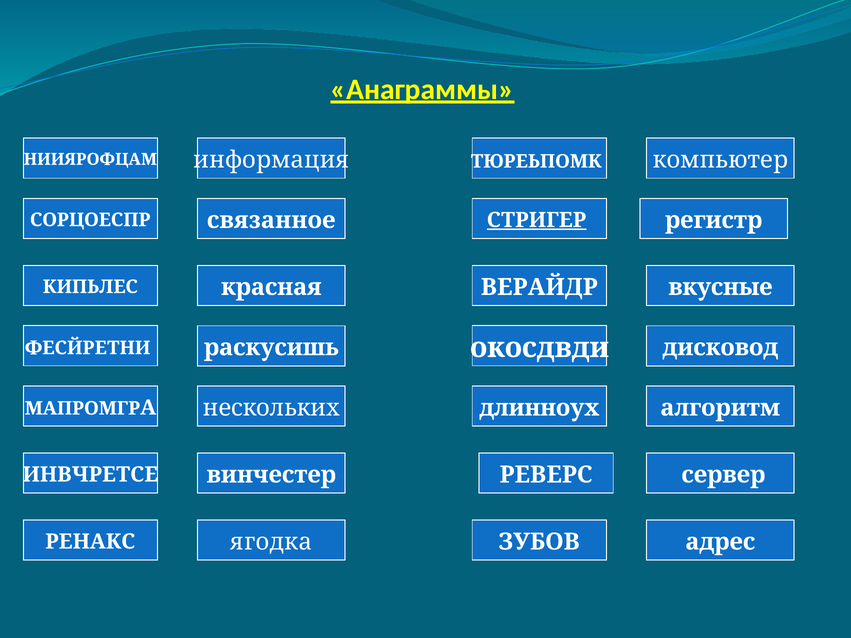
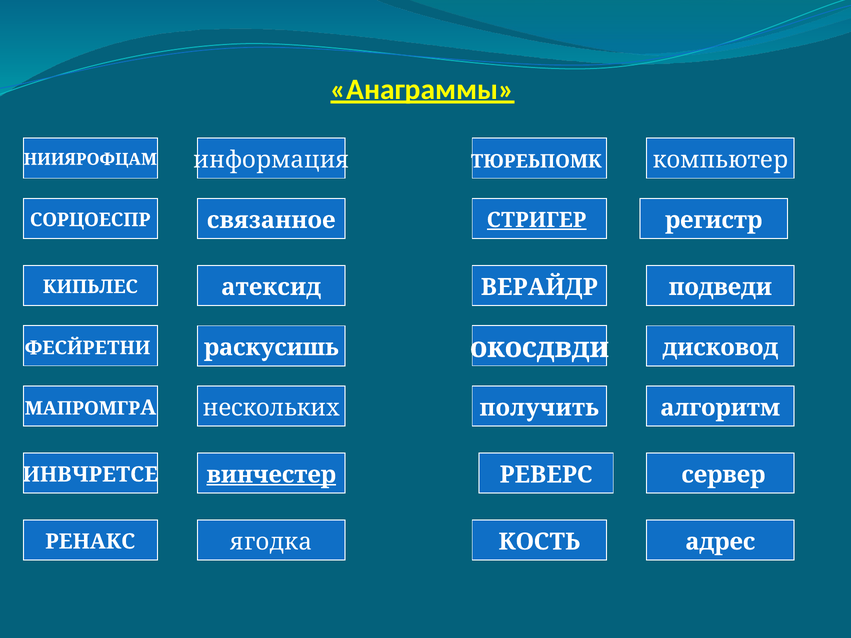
вкусные: вкусные -> подведи
красная: красная -> атексид
длинноух: длинноух -> получить
винчестер underline: none -> present
ЗУБОВ: ЗУБОВ -> КОСТЬ
